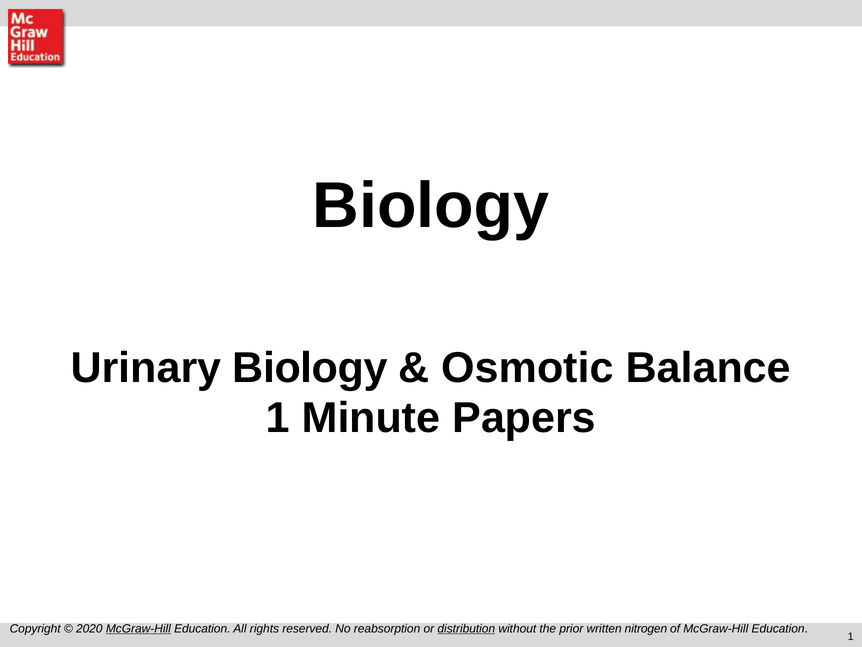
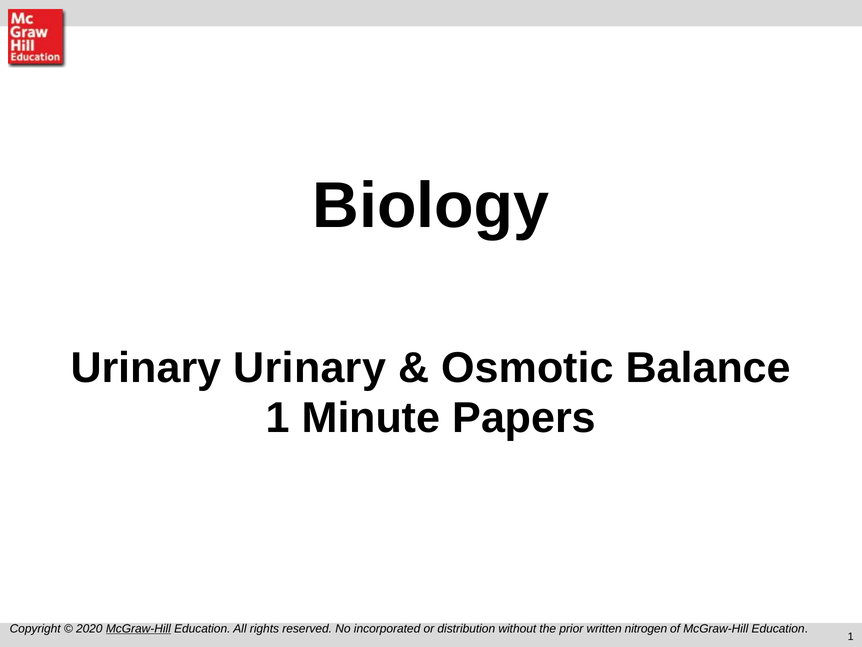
Urinary Biology: Biology -> Urinary
reabsorption: reabsorption -> incorporated
distribution underline: present -> none
